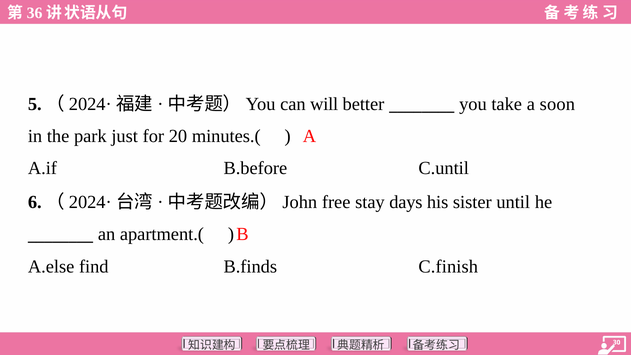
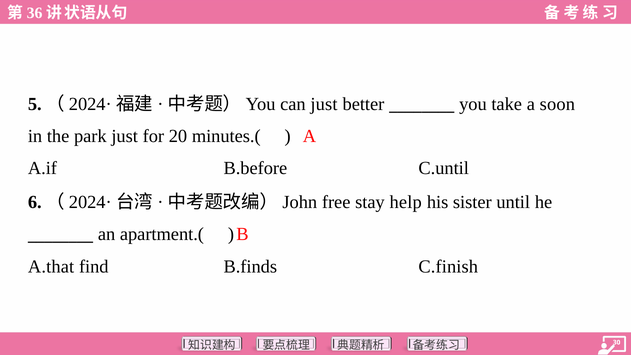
can will: will -> just
days: days -> help
A.else: A.else -> A.that
